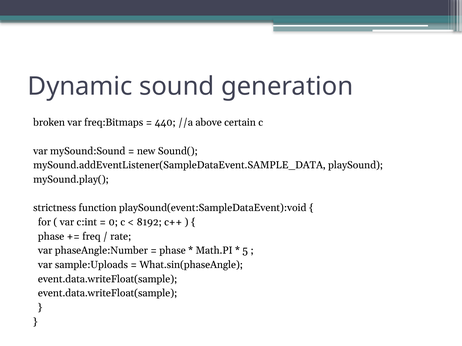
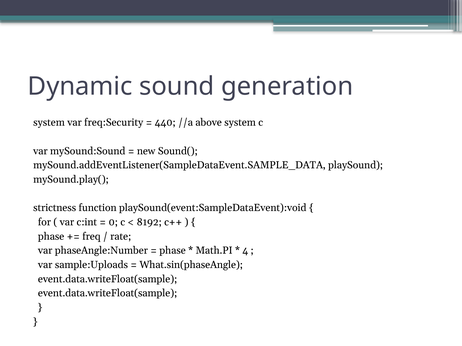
broken at (49, 123): broken -> system
freq:Bitmaps: freq:Bitmaps -> freq:Security
above certain: certain -> system
5: 5 -> 4
